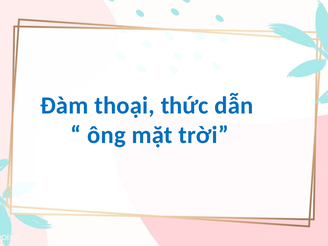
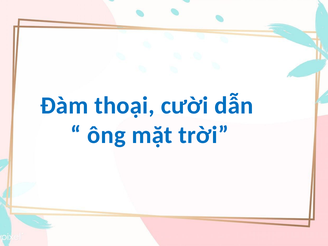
thức: thức -> cười
